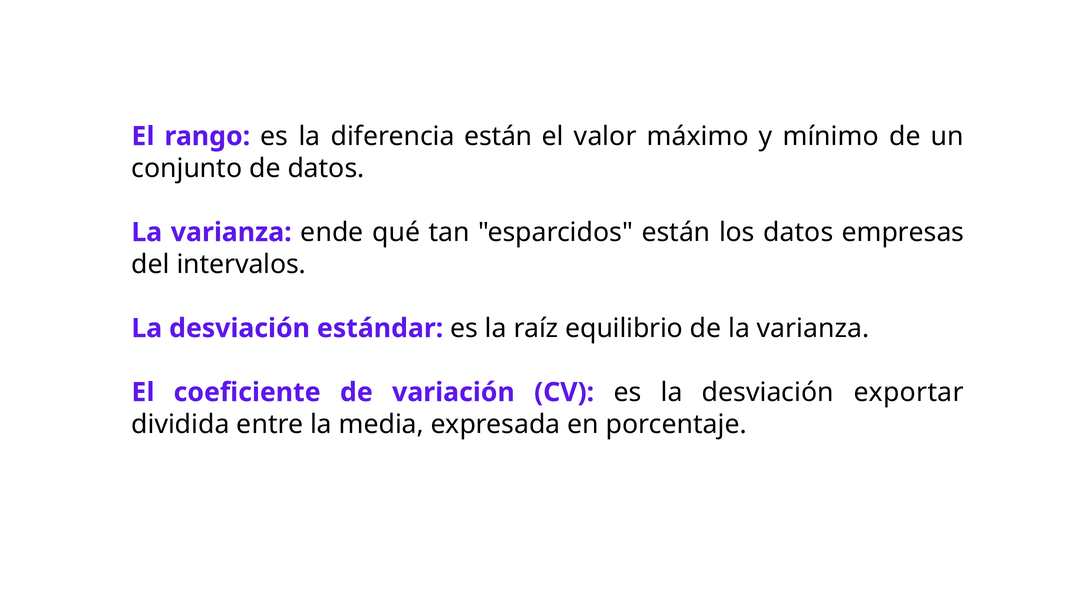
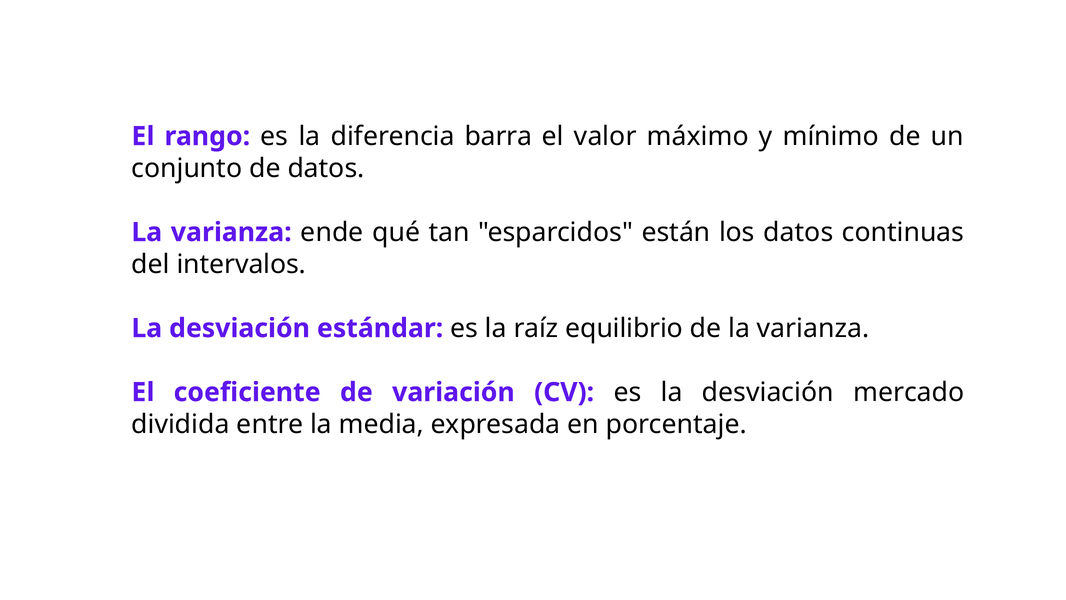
diferencia están: están -> barra
empresas: empresas -> continuas
exportar: exportar -> mercado
